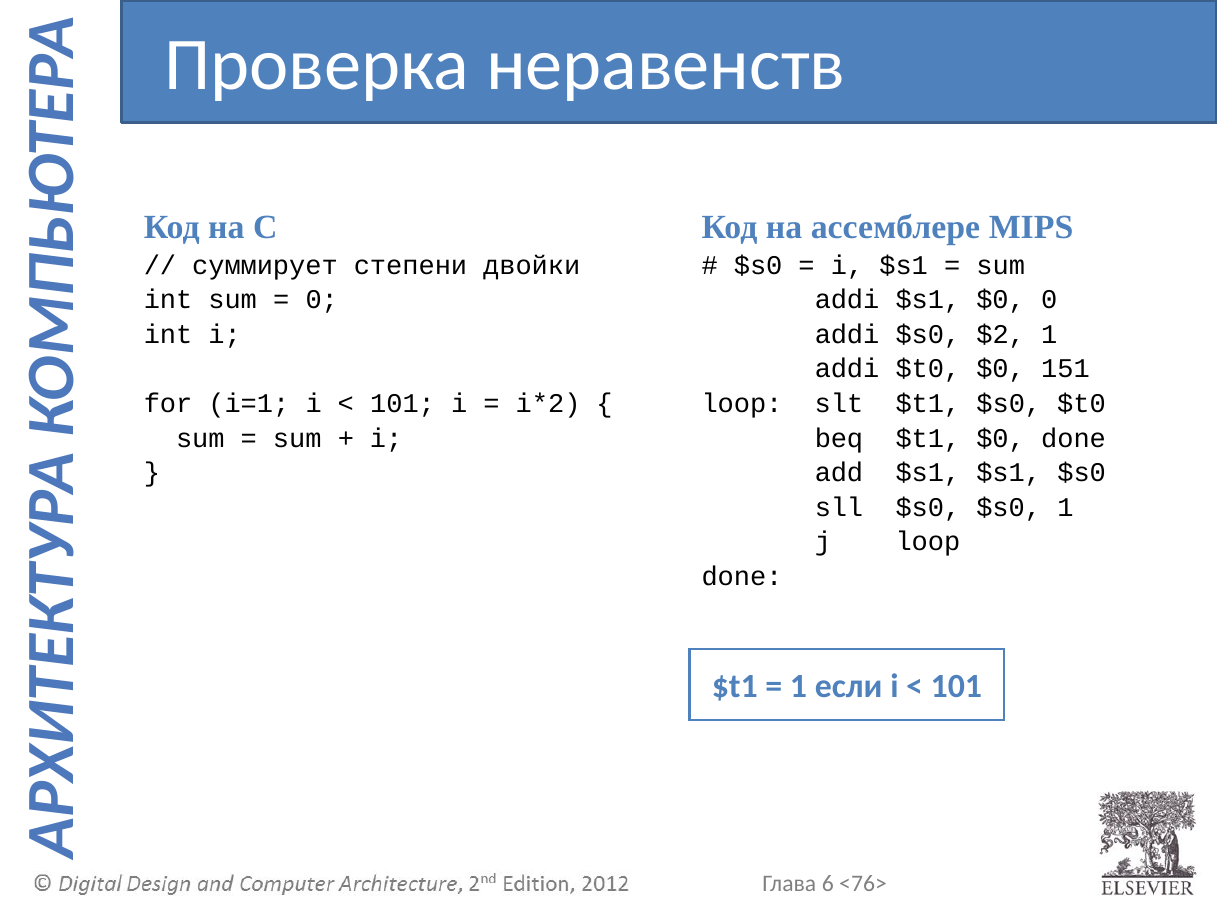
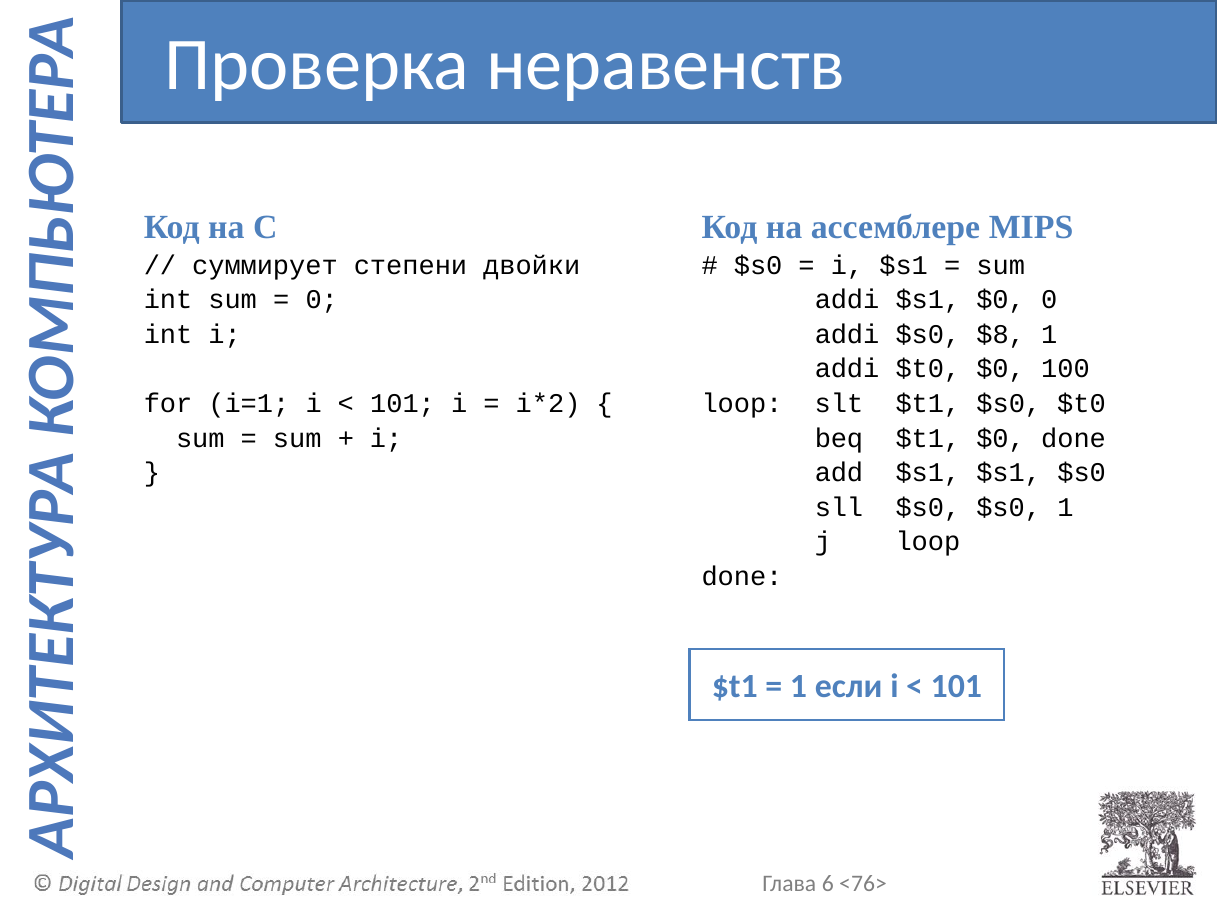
$2: $2 -> $8
151: 151 -> 100
